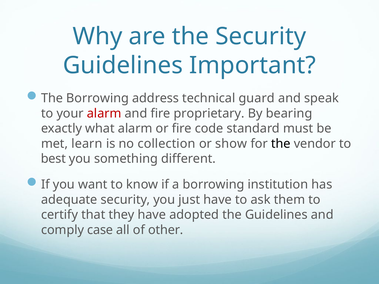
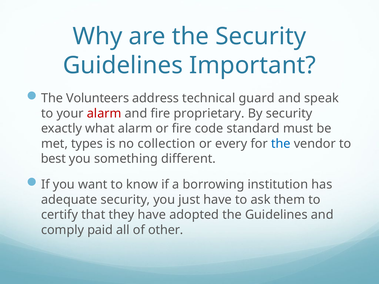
The Borrowing: Borrowing -> Volunteers
By bearing: bearing -> security
learn: learn -> types
show: show -> every
the at (281, 144) colour: black -> blue
case: case -> paid
